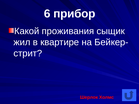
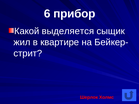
проживания: проживания -> выделяется
